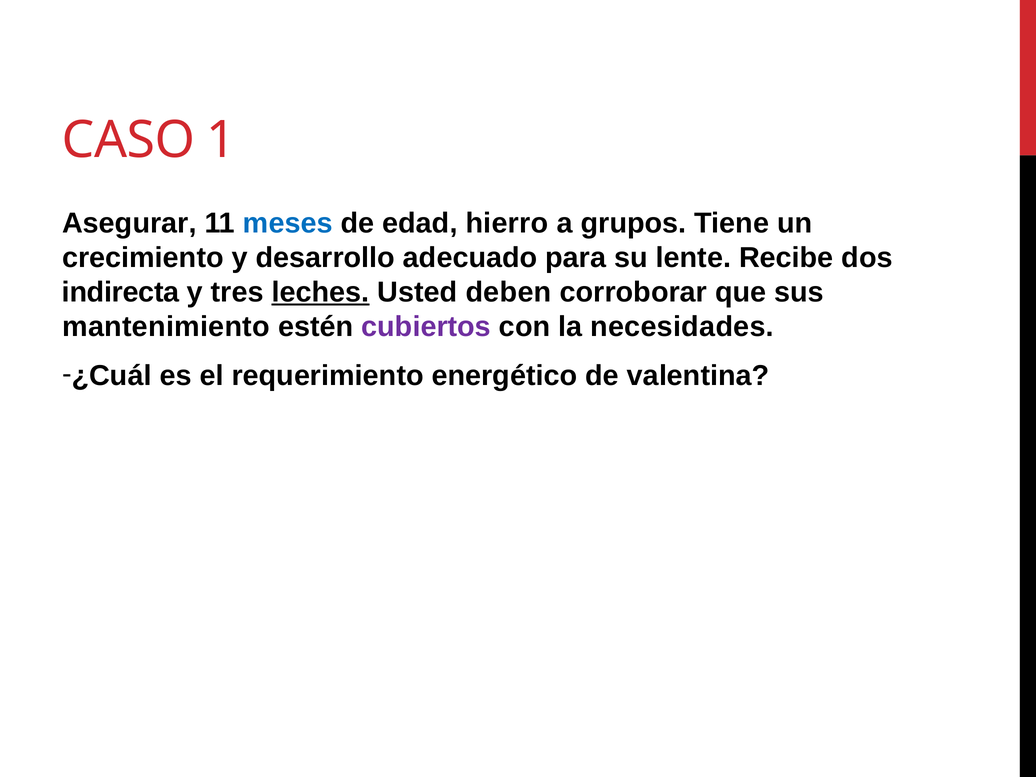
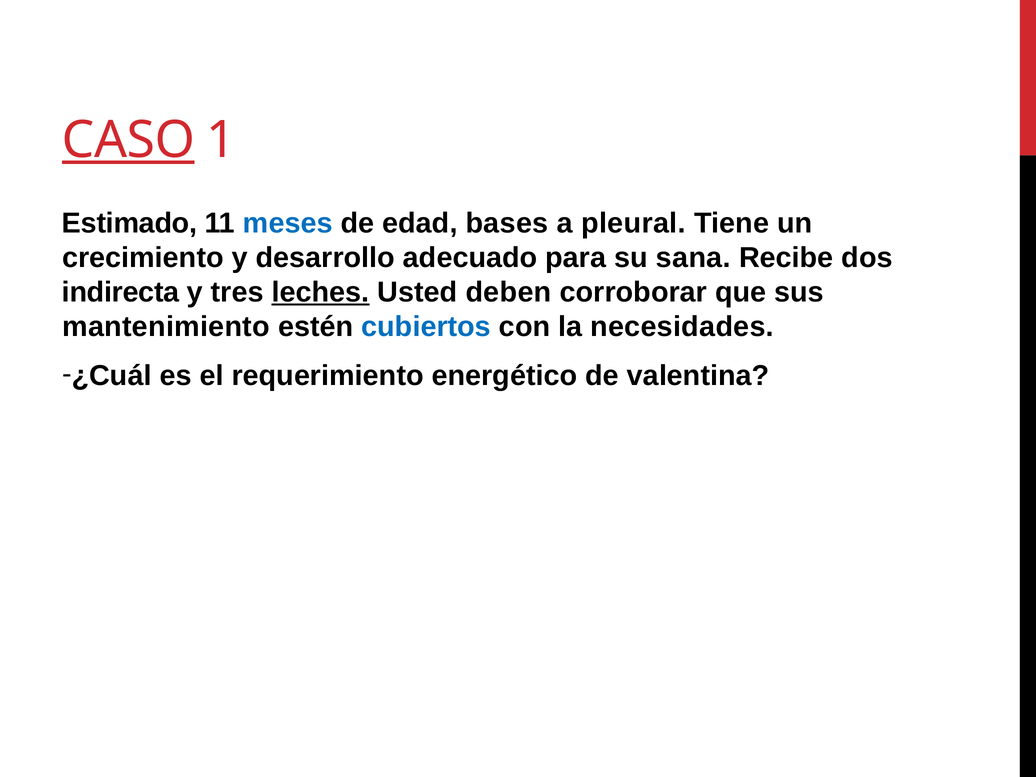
CASO underline: none -> present
Asegurar: Asegurar -> Estimado
hierro: hierro -> bases
grupos: grupos -> pleural
lente: lente -> sana
cubiertos colour: purple -> blue
